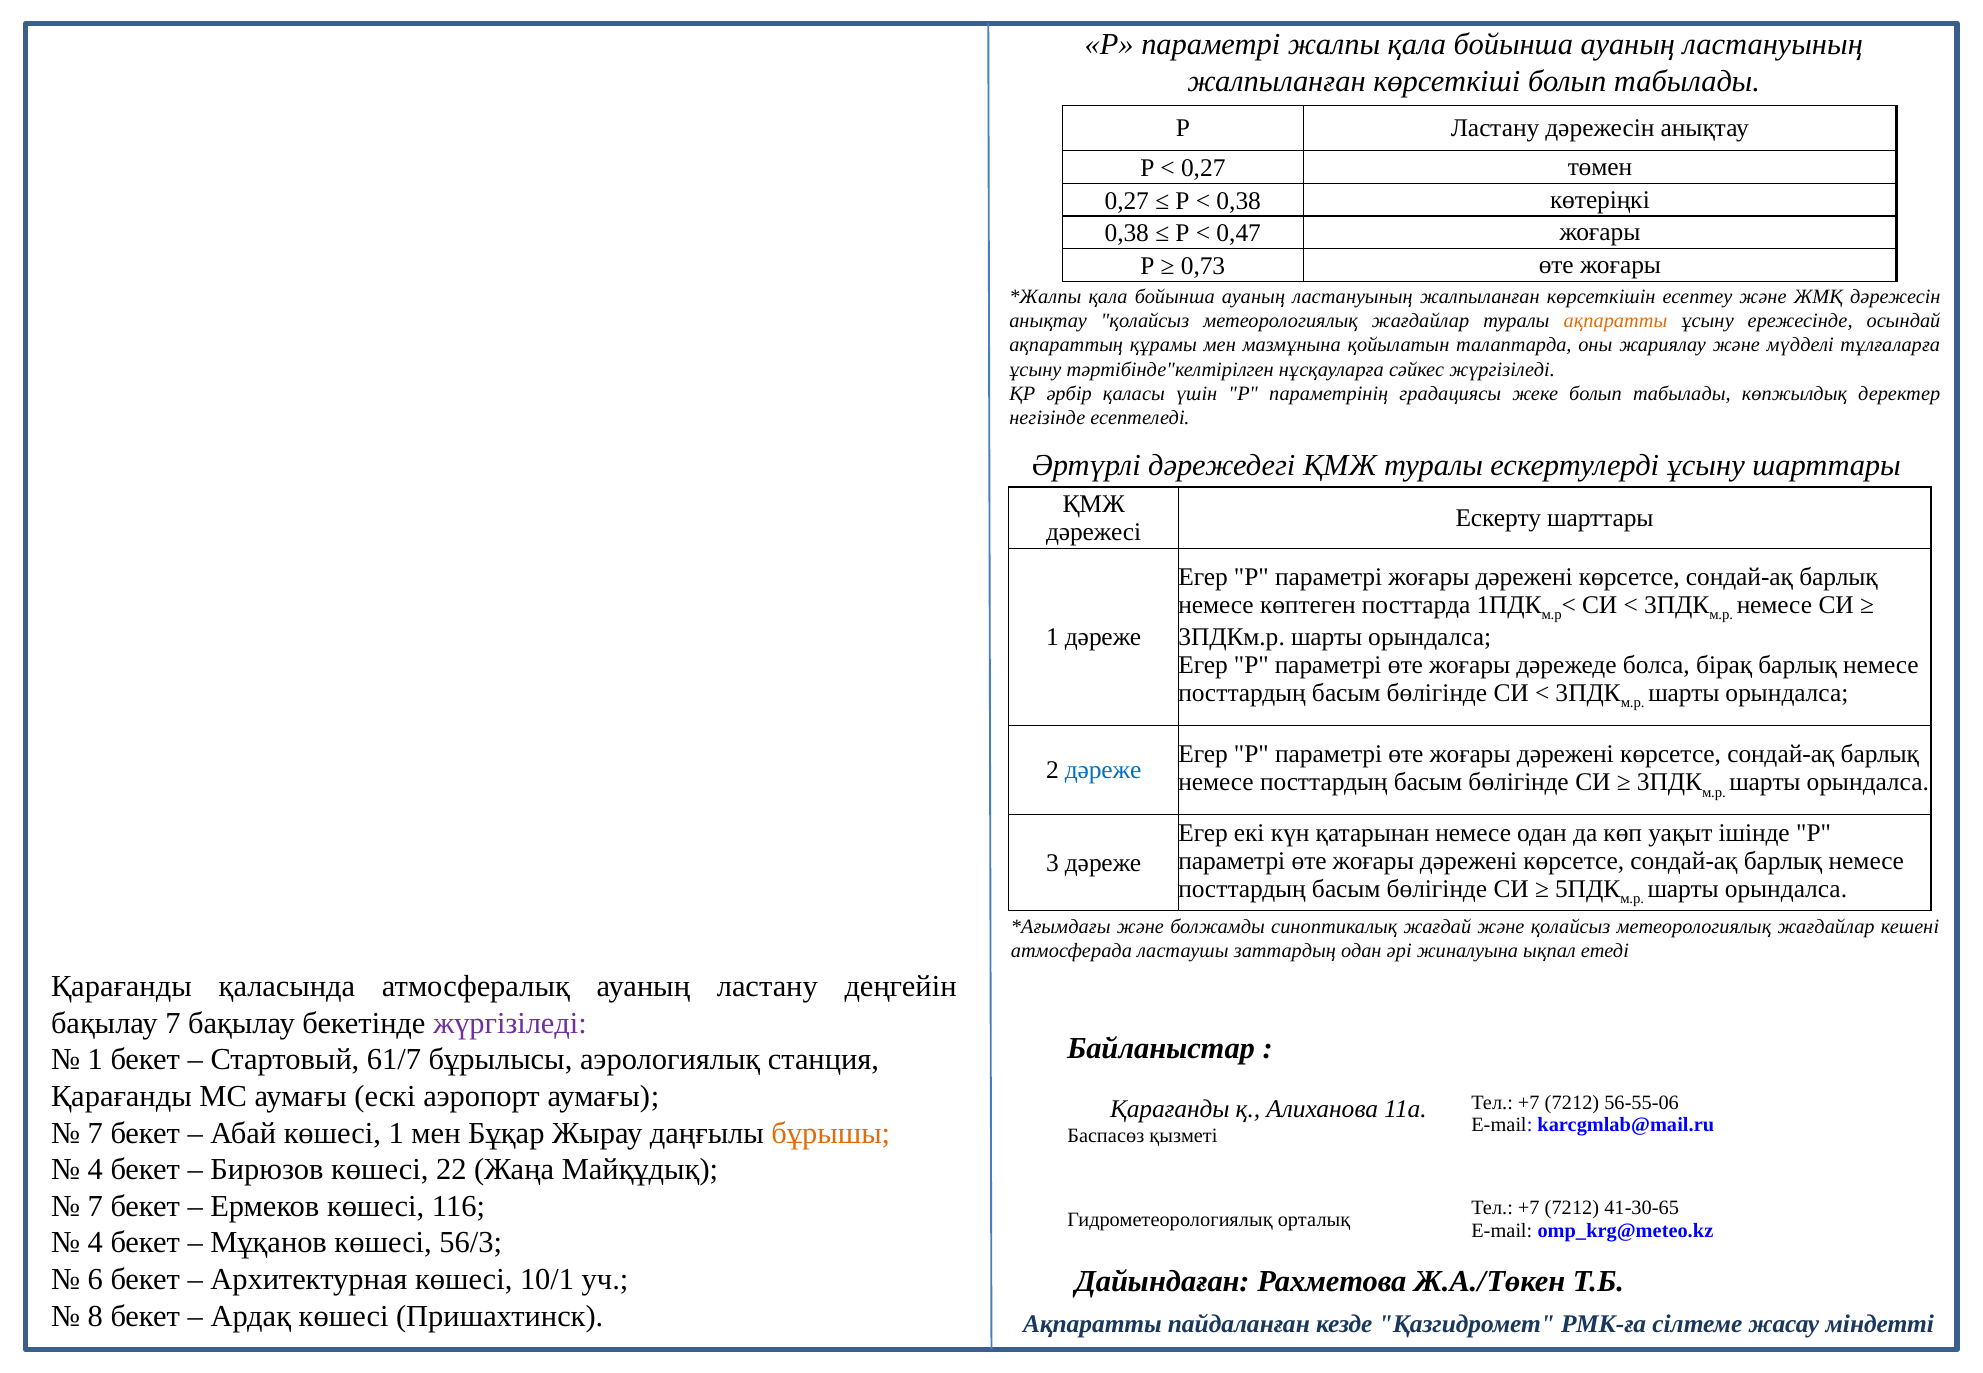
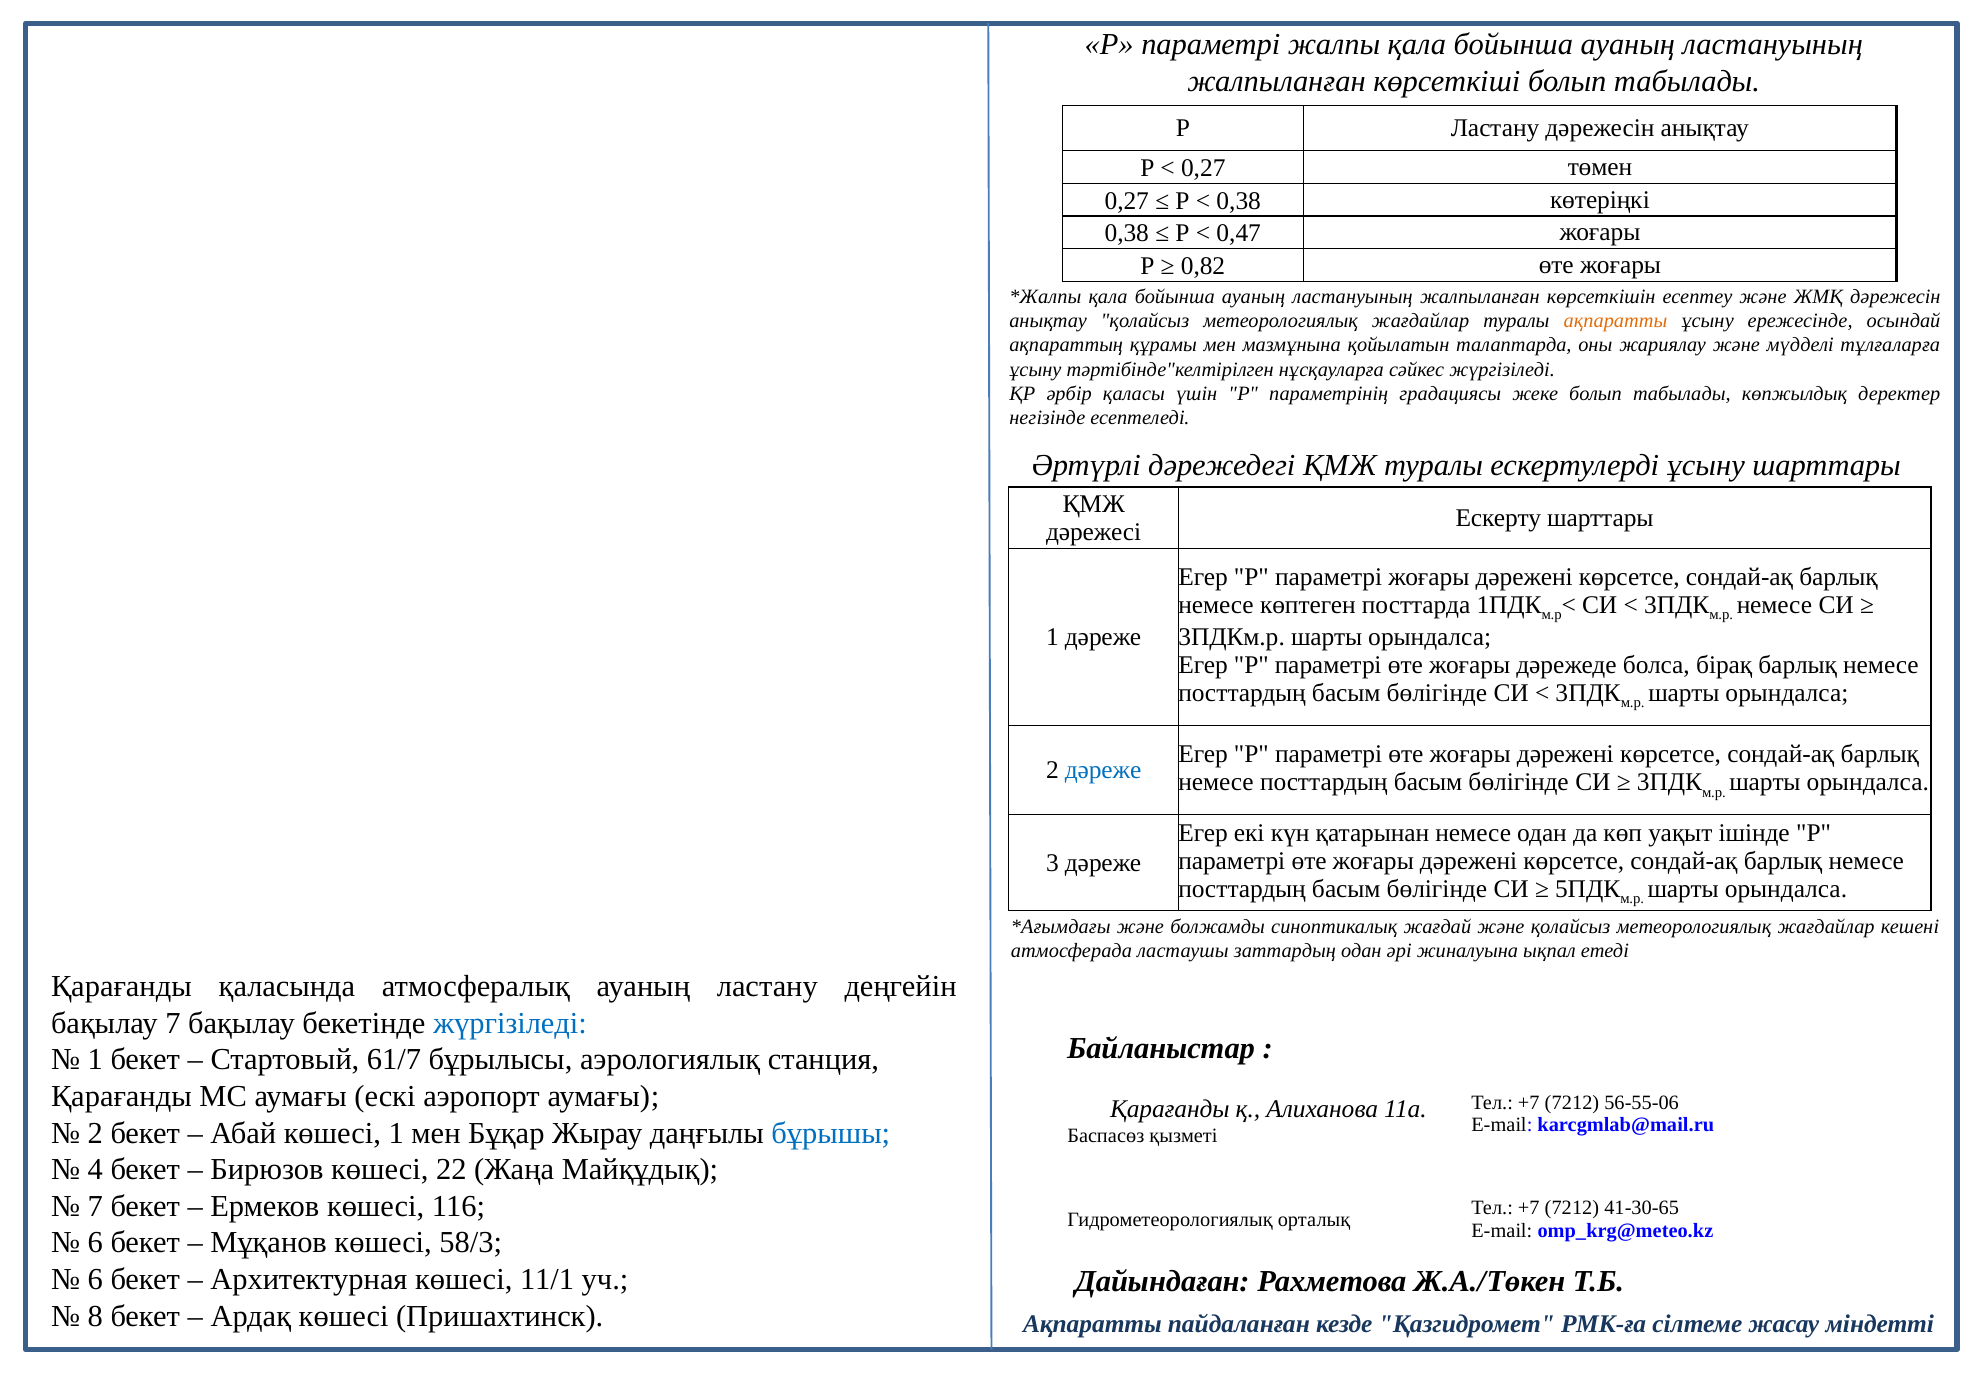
0,73: 0,73 -> 0,82
жүргізіледі at (510, 1023) colour: purple -> blue
7 at (95, 1133): 7 -> 2
бұрышы colour: orange -> blue
4 at (95, 1243): 4 -> 6
56/3: 56/3 -> 58/3
10/1: 10/1 -> 11/1
